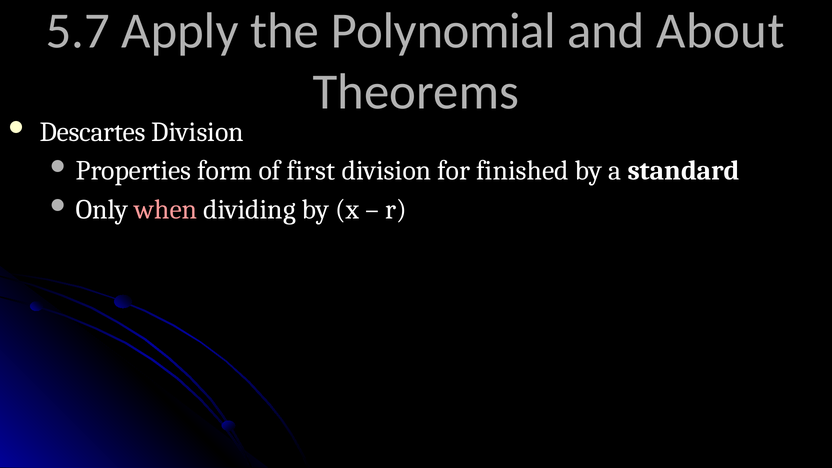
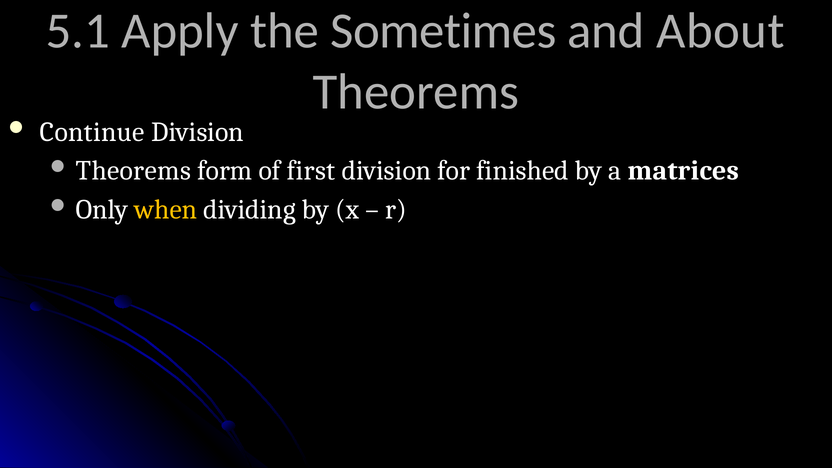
5.7: 5.7 -> 5.1
Polynomial: Polynomial -> Sometimes
Descartes: Descartes -> Continue
Properties at (134, 171): Properties -> Theorems
standard: standard -> matrices
when colour: pink -> yellow
